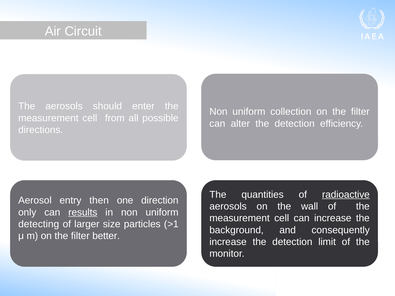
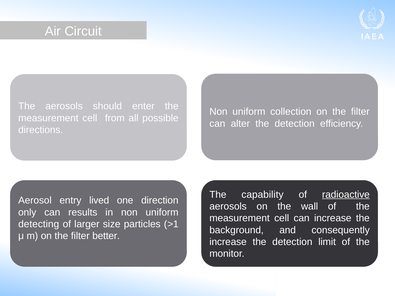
quantities: quantities -> capability
then: then -> lived
results underline: present -> none
